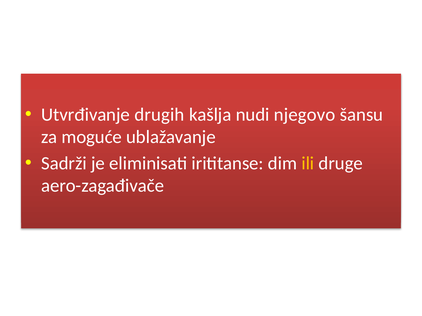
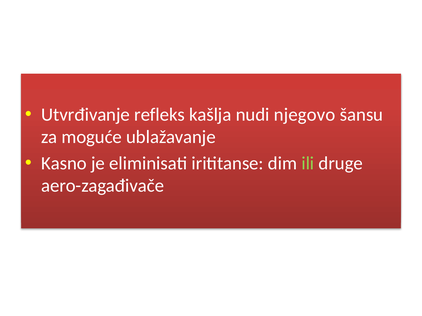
drugih: drugih -> refleks
Sadrži: Sadrži -> Kasno
ili colour: yellow -> light green
